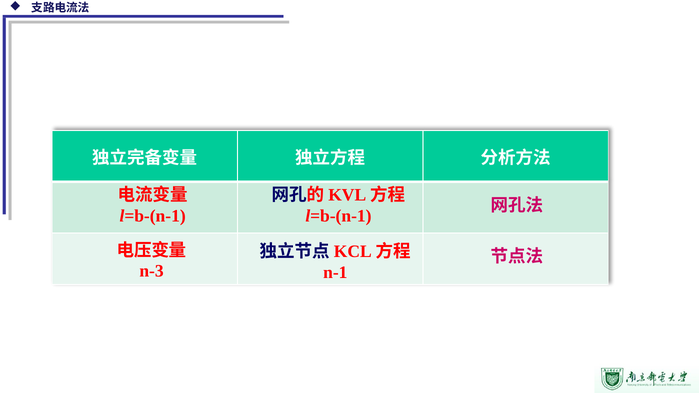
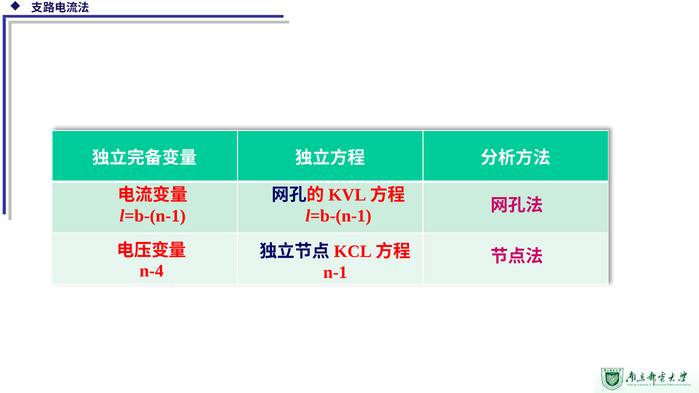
n-3: n-3 -> n-4
